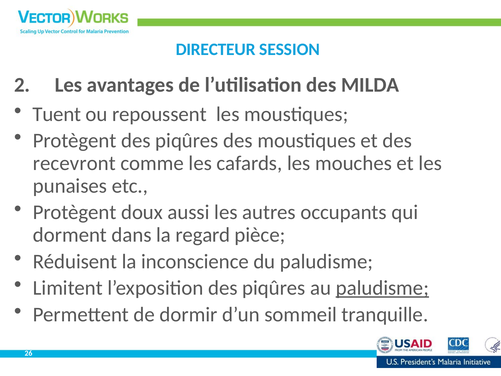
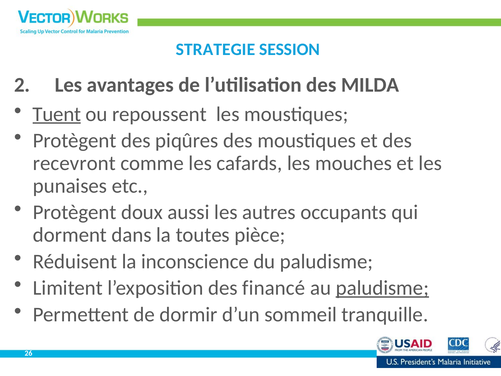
DIRECTEUR: DIRECTEUR -> STRATEGIE
Tuent underline: none -> present
regard: regard -> toutes
l’exposition des piqûres: piqûres -> financé
